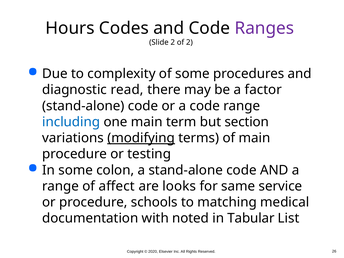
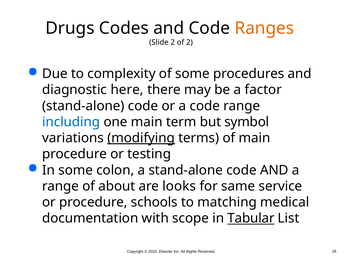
Hours: Hours -> Drugs
Ranges colour: purple -> orange
read: read -> here
section: section -> symbol
affect: affect -> about
noted: noted -> scope
Tabular underline: none -> present
